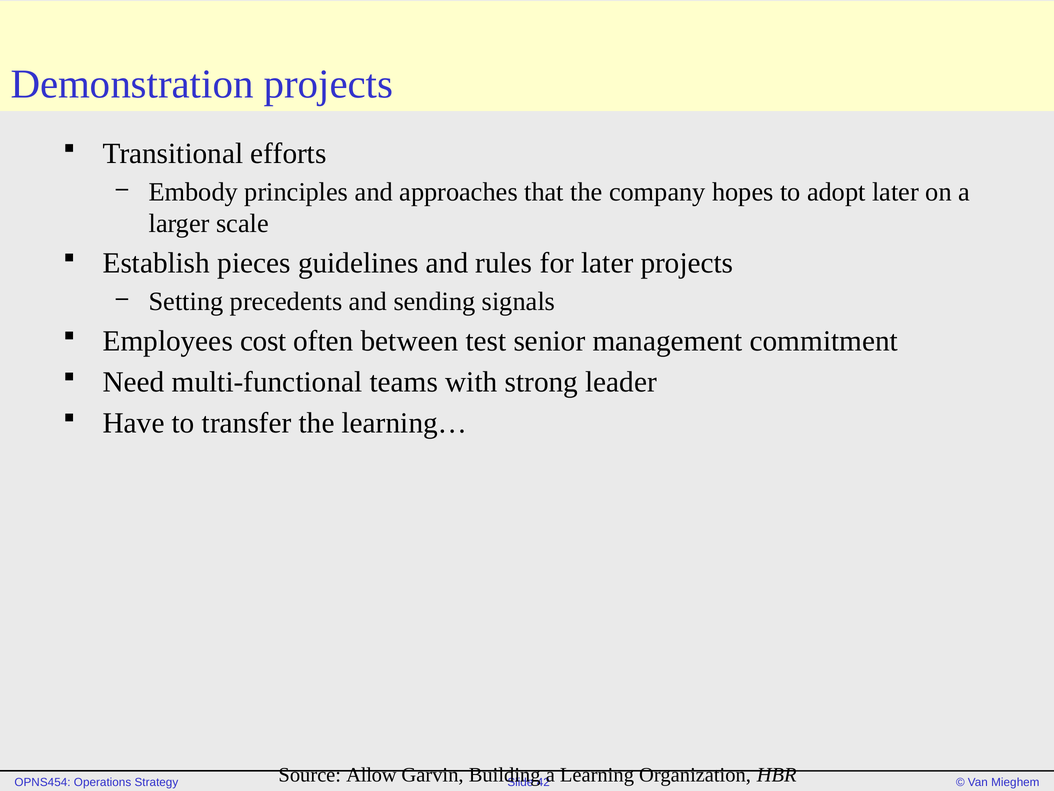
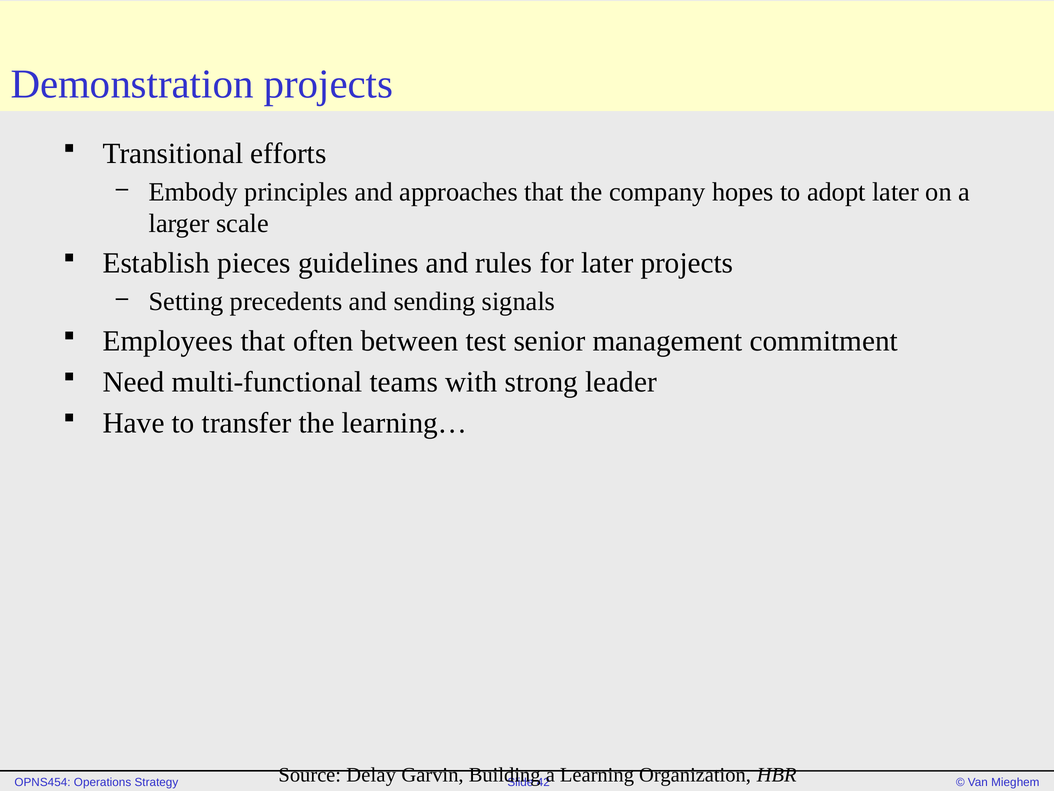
Employees cost: cost -> that
Allow: Allow -> Delay
